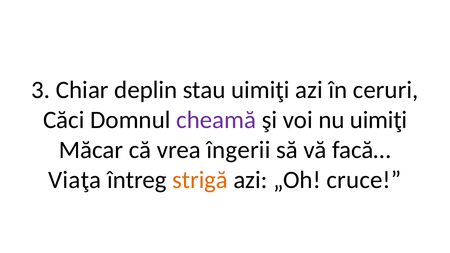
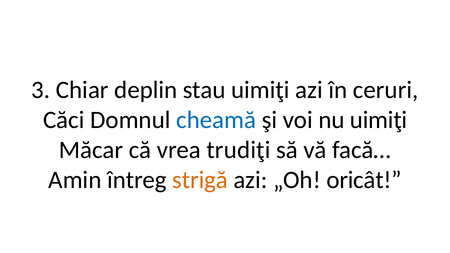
cheamă colour: purple -> blue
îngerii: îngerii -> trudiţi
Viaţa: Viaţa -> Amin
cruce: cruce -> oricât
